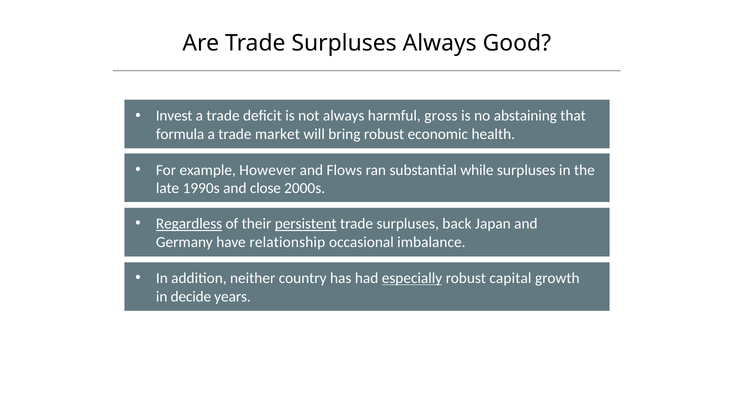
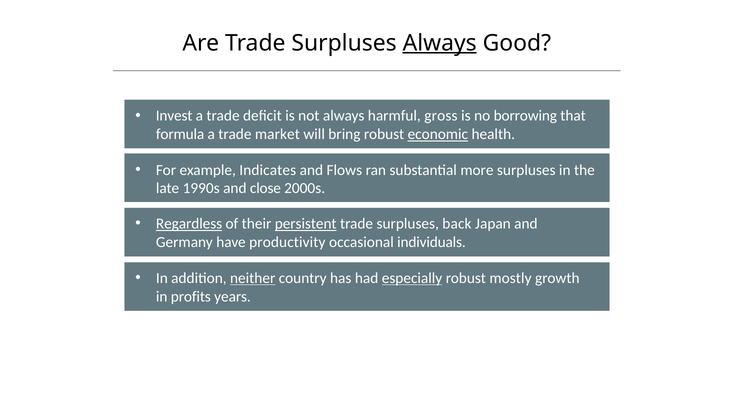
Always at (440, 43) underline: none -> present
abstaining: abstaining -> borrowing
economic underline: none -> present
However: However -> Indicates
while: while -> more
relationship: relationship -> productivity
imbalance: imbalance -> individuals
neither underline: none -> present
capital: capital -> mostly
decide: decide -> profits
